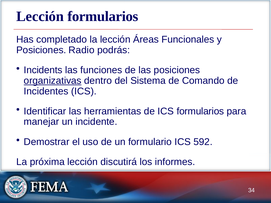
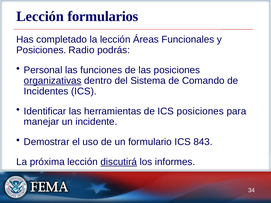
Incidents: Incidents -> Personal
ICS formularios: formularios -> posiciones
592: 592 -> 843
discutirá underline: none -> present
